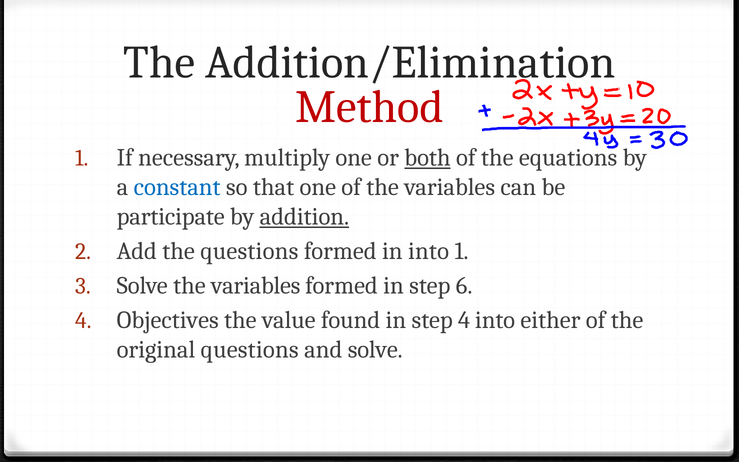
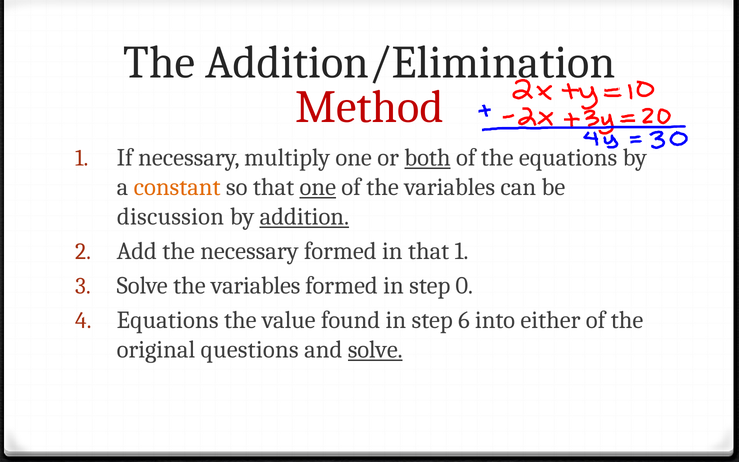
constant colour: blue -> orange
one at (318, 187) underline: none -> present
participate: participate -> discussion
the questions: questions -> necessary
in into: into -> that
6: 6 -> 0
Objectives at (168, 320): Objectives -> Equations
step 4: 4 -> 6
solve at (375, 350) underline: none -> present
